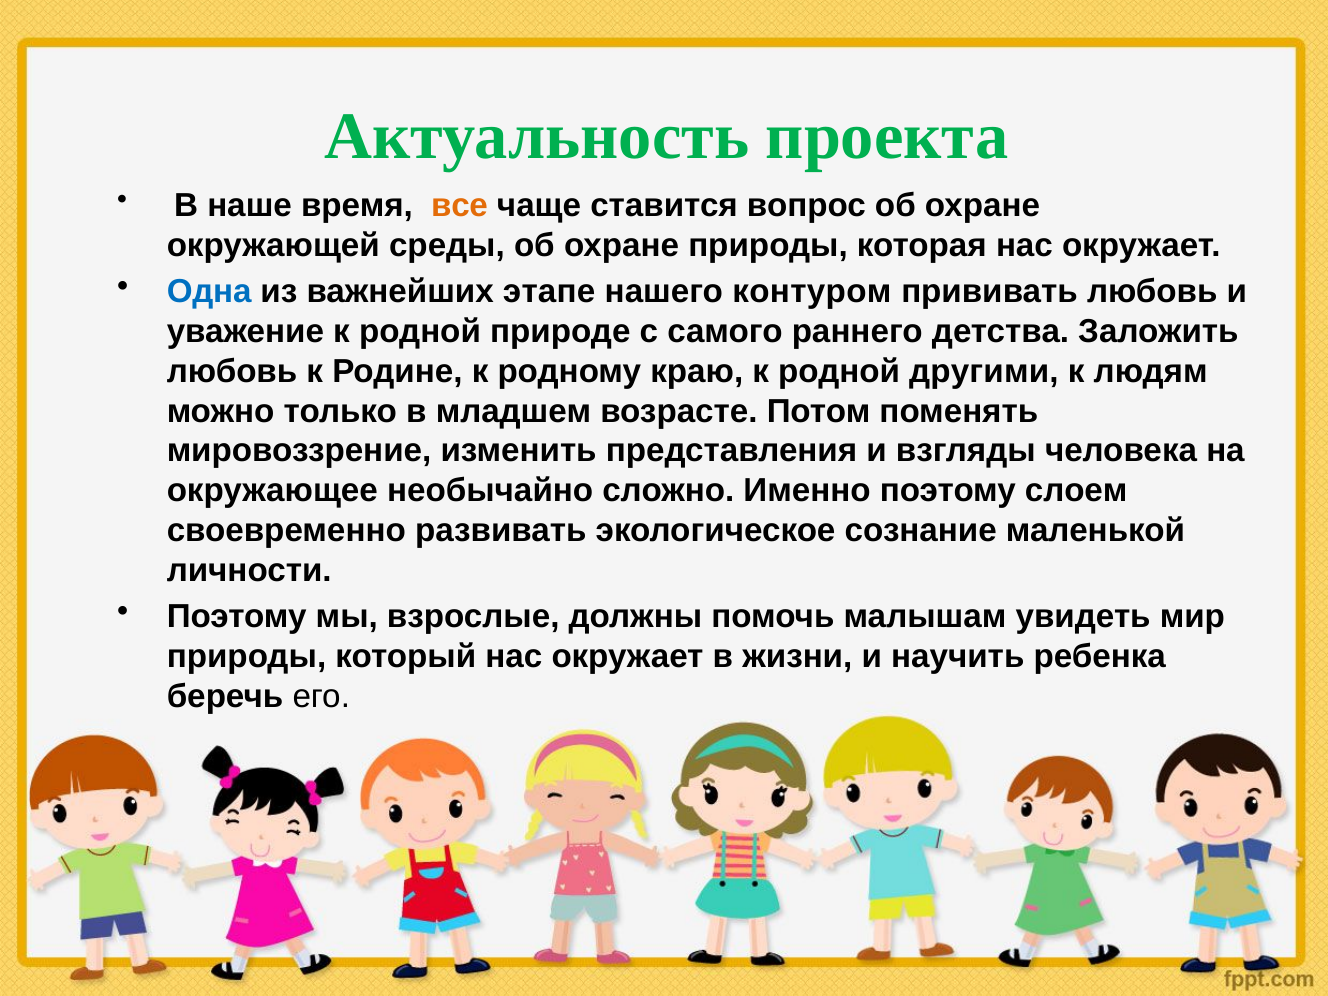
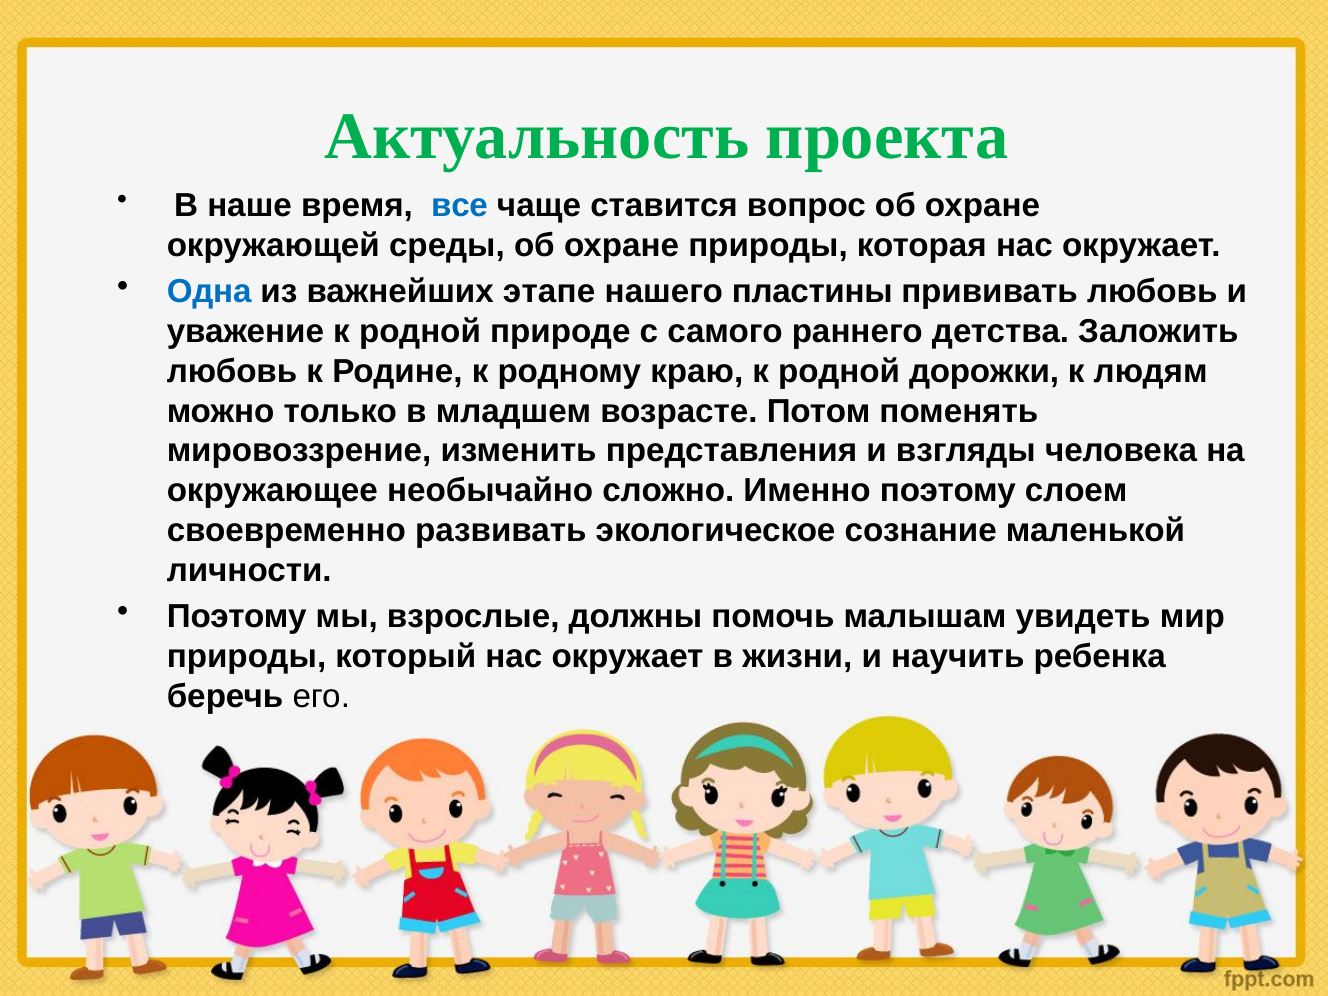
все colour: orange -> blue
контуром: контуром -> пластины
другими: другими -> дорожки
